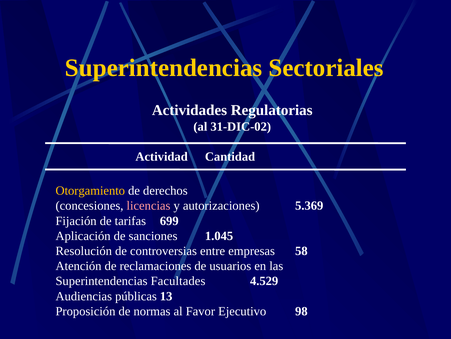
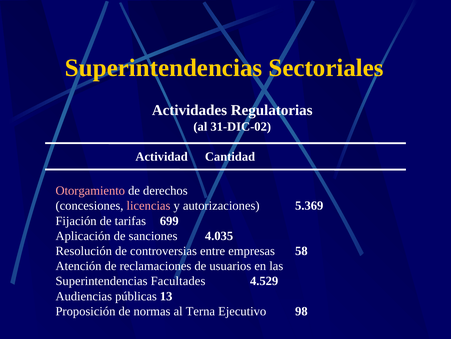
Otorgamiento colour: yellow -> pink
1.045: 1.045 -> 4.035
Favor: Favor -> Terna
